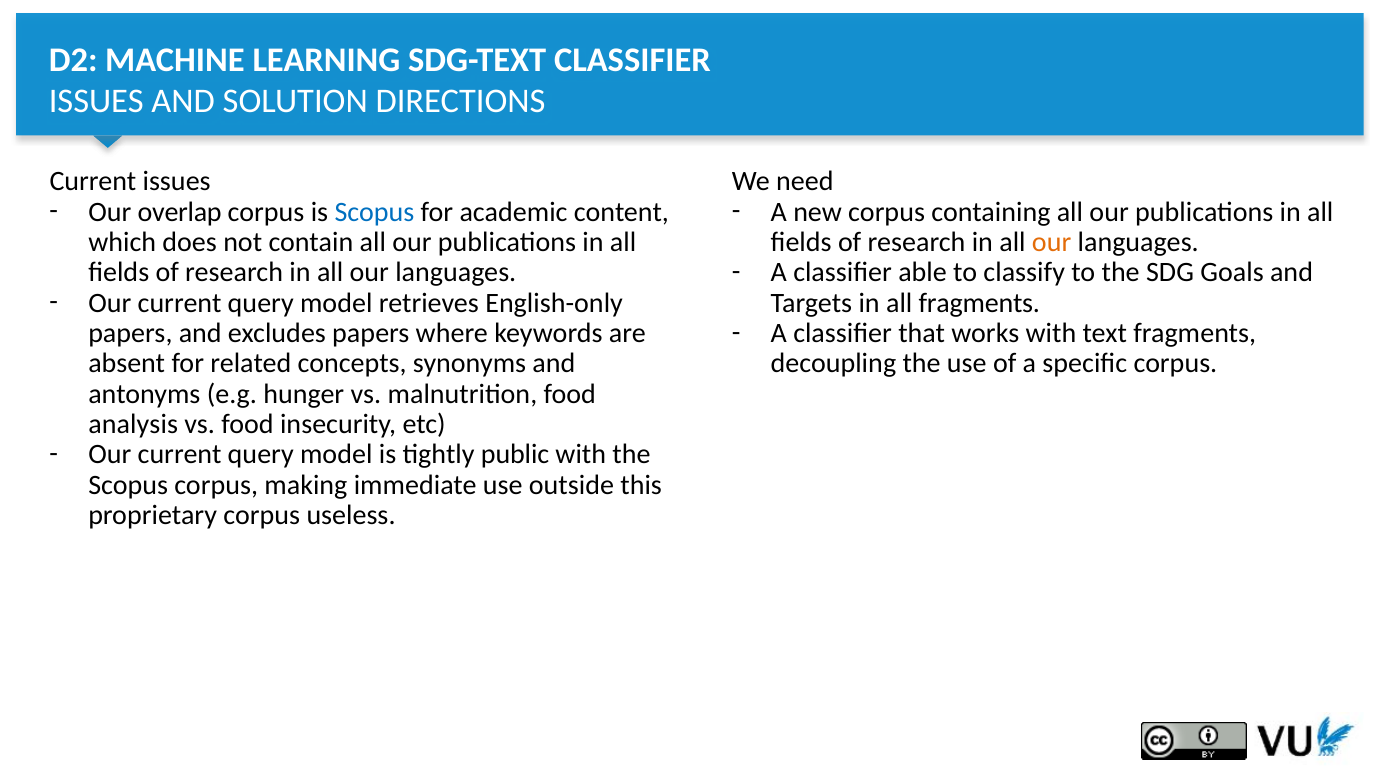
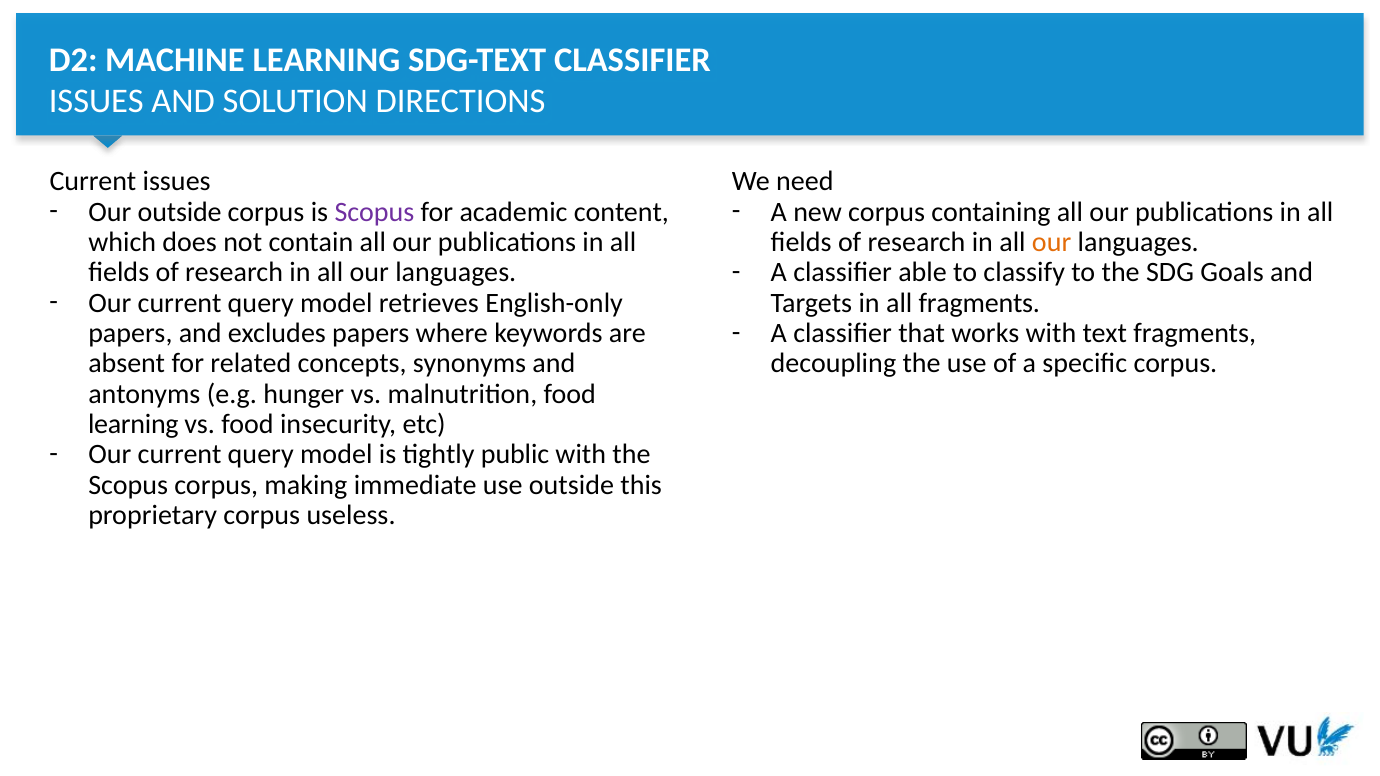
Our overlap: overlap -> outside
Scopus at (374, 212) colour: blue -> purple
analysis at (133, 424): analysis -> learning
